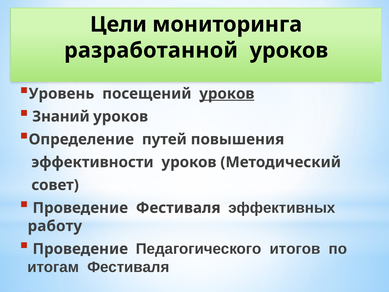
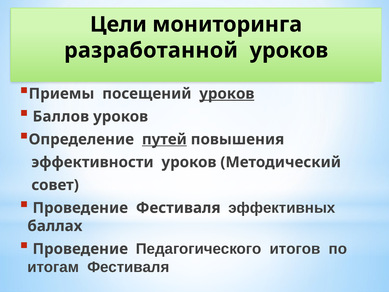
Уровень: Уровень -> Приемы
Знаний: Знаний -> Баллов
путей underline: none -> present
работу: работу -> баллах
